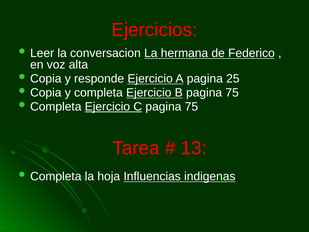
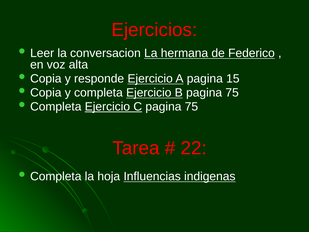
25: 25 -> 15
13: 13 -> 22
